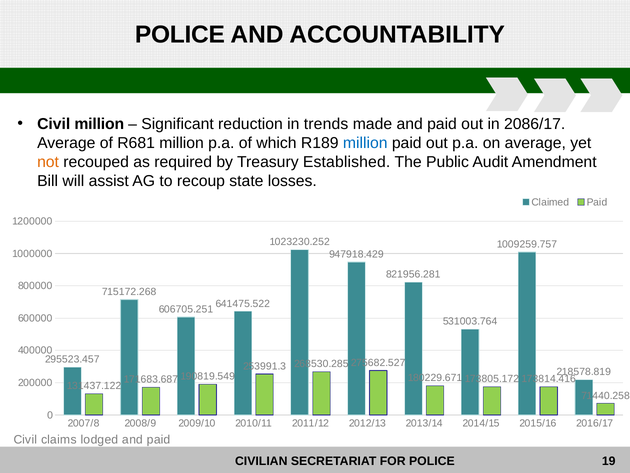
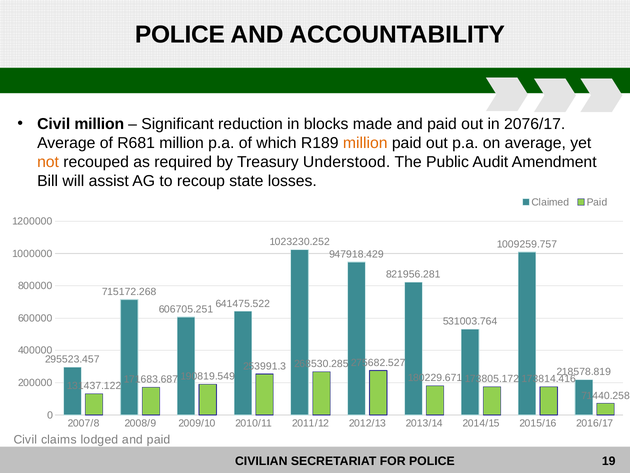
trends: trends -> blocks
2086/17: 2086/17 -> 2076/17
million at (365, 143) colour: blue -> orange
Established: Established -> Understood
